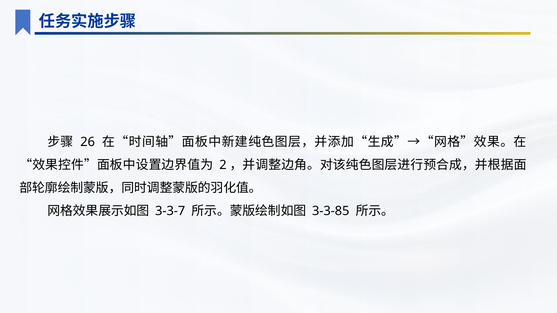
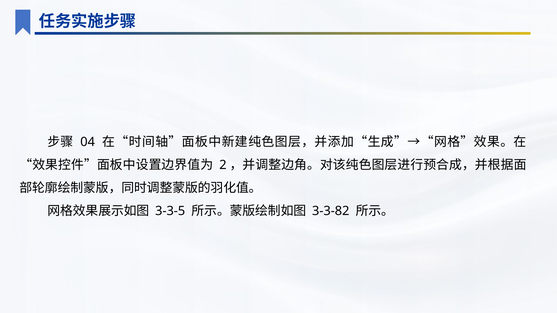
26: 26 -> 04
3-3-7: 3-3-7 -> 3-3-5
3-3-85: 3-3-85 -> 3-3-82
